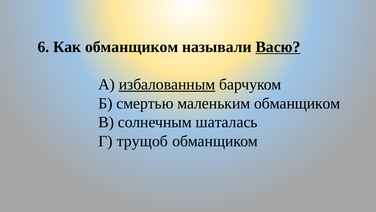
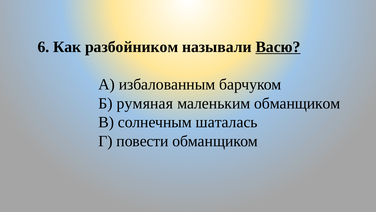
Как обманщиком: обманщиком -> разбойником
избалованным underline: present -> none
смертью: смертью -> румяная
трущоб: трущоб -> повести
